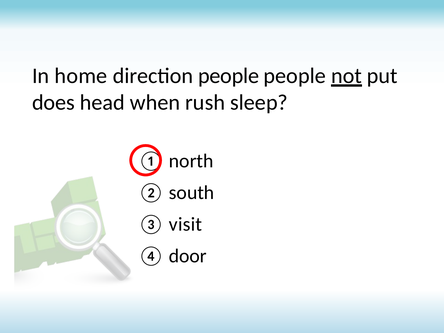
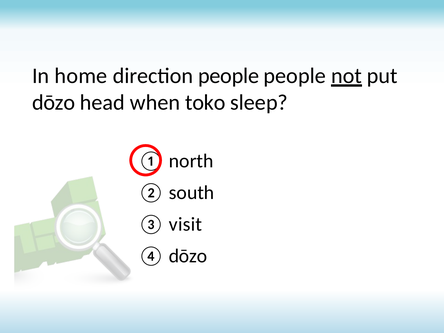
does at (54, 103): does -> dōzo
rush: rush -> toko
④ door: door -> dōzo
